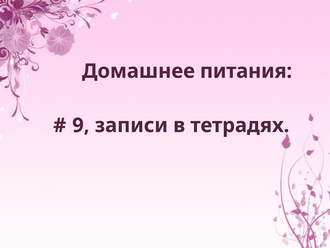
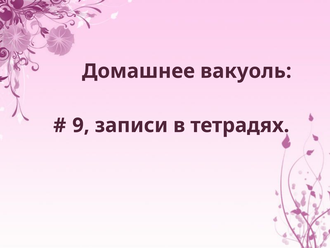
питания: питания -> вакуоль
